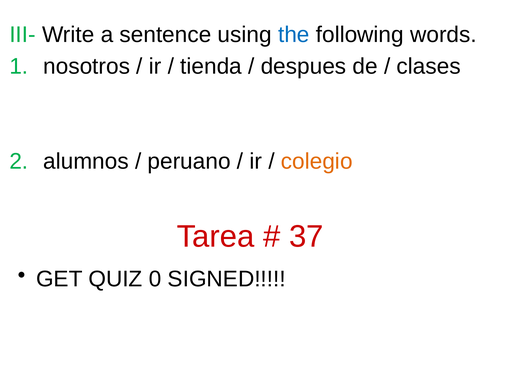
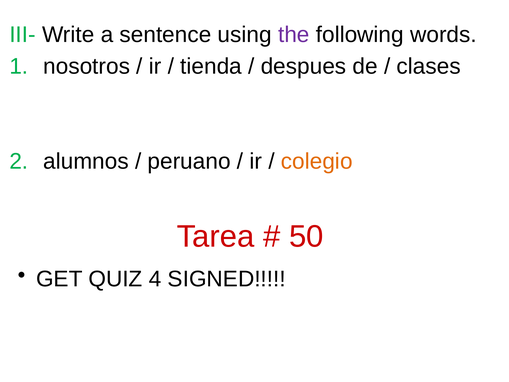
the colour: blue -> purple
37: 37 -> 50
0: 0 -> 4
